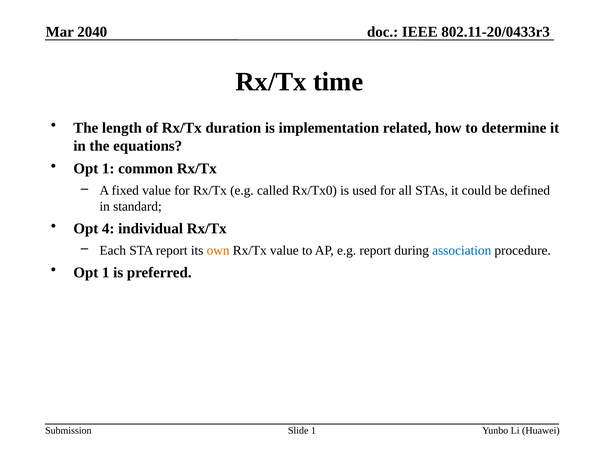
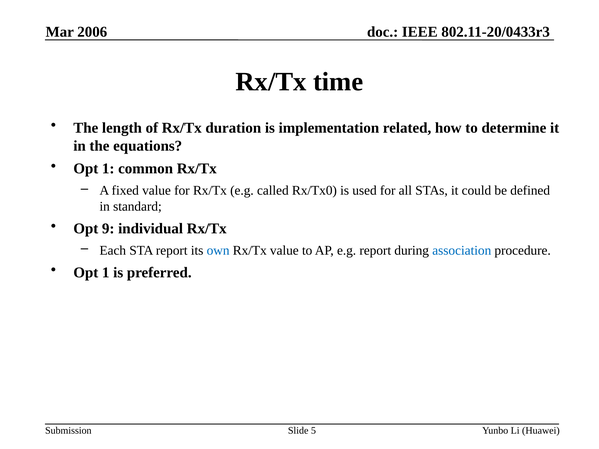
2040: 2040 -> 2006
4: 4 -> 9
own colour: orange -> blue
Slide 1: 1 -> 5
